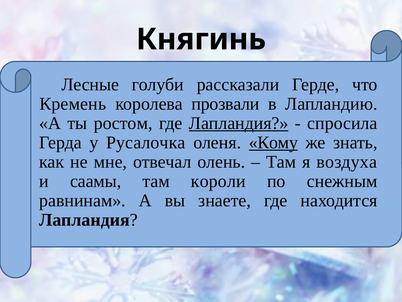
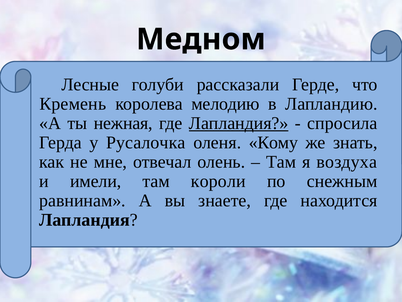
Княгинь: Княгинь -> Медном
прозвали: прозвали -> мелодию
ростом: ростом -> нежная
Кому underline: present -> none
саамы: саамы -> имели
